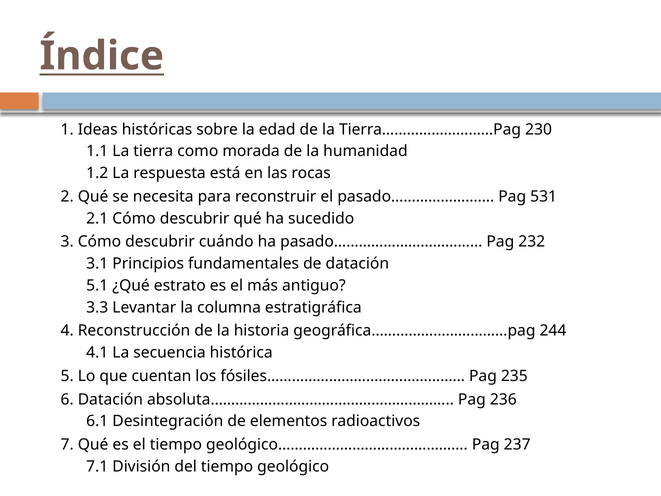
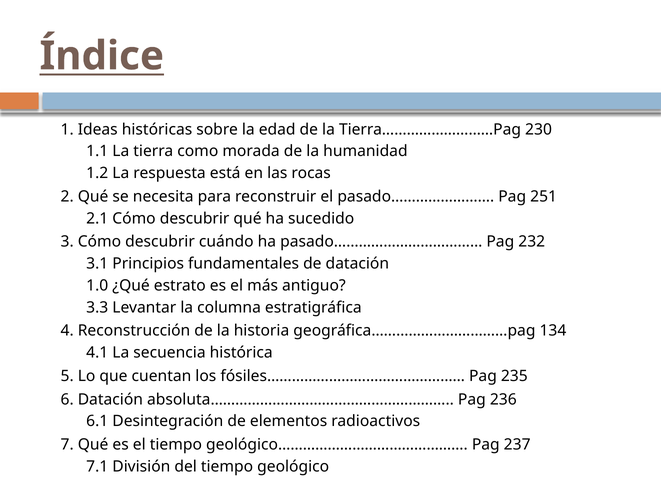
531: 531 -> 251
5.1: 5.1 -> 1.0
244: 244 -> 134
